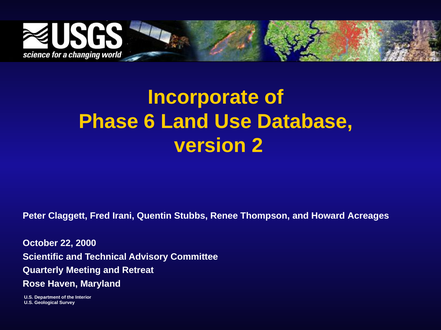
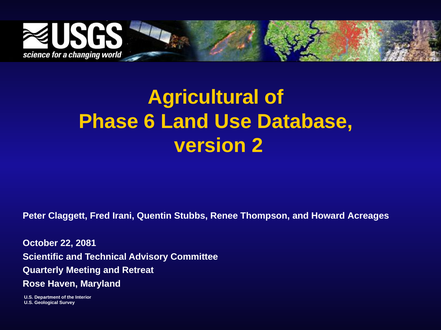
Incorporate: Incorporate -> Agricultural
2000: 2000 -> 2081
